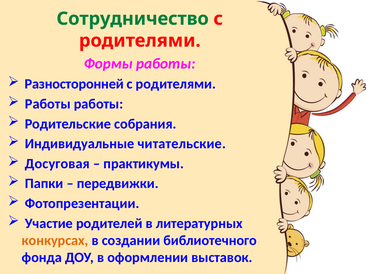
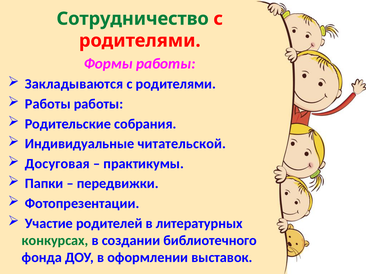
Разносторонней: Разносторонней -> Закладываются
читательские: читательские -> читательской
конкурсах colour: orange -> green
